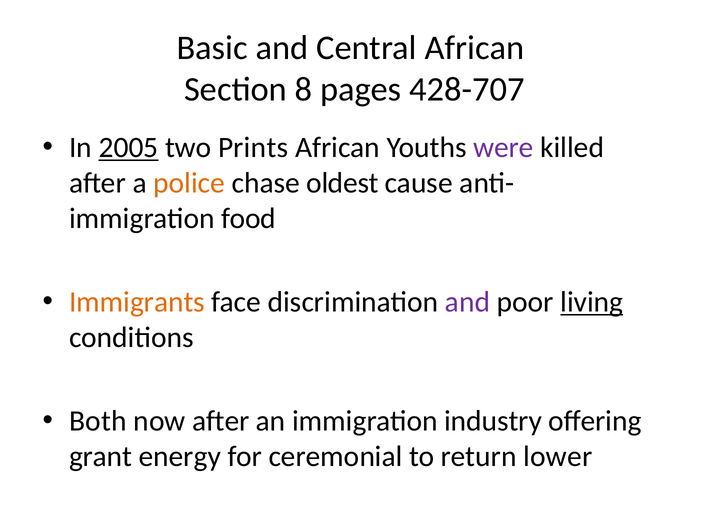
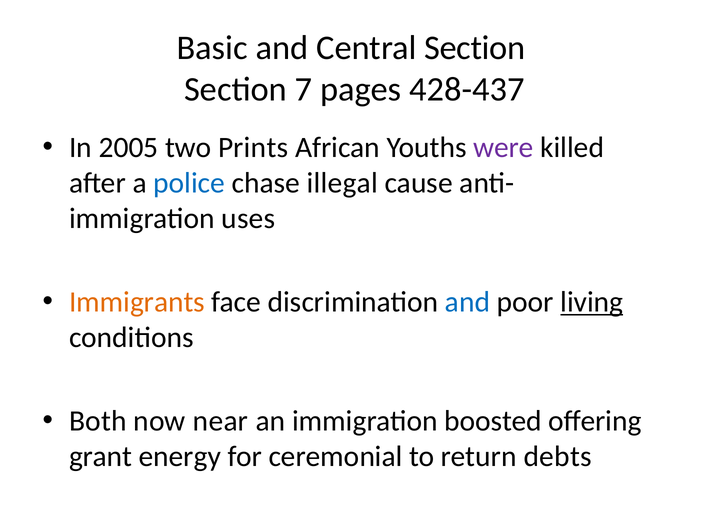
Central African: African -> Section
8: 8 -> 7
428-707: 428-707 -> 428-437
2005 underline: present -> none
police colour: orange -> blue
oldest: oldest -> illegal
food: food -> uses
and at (467, 302) colour: purple -> blue
now after: after -> near
industry: industry -> boosted
lower: lower -> debts
